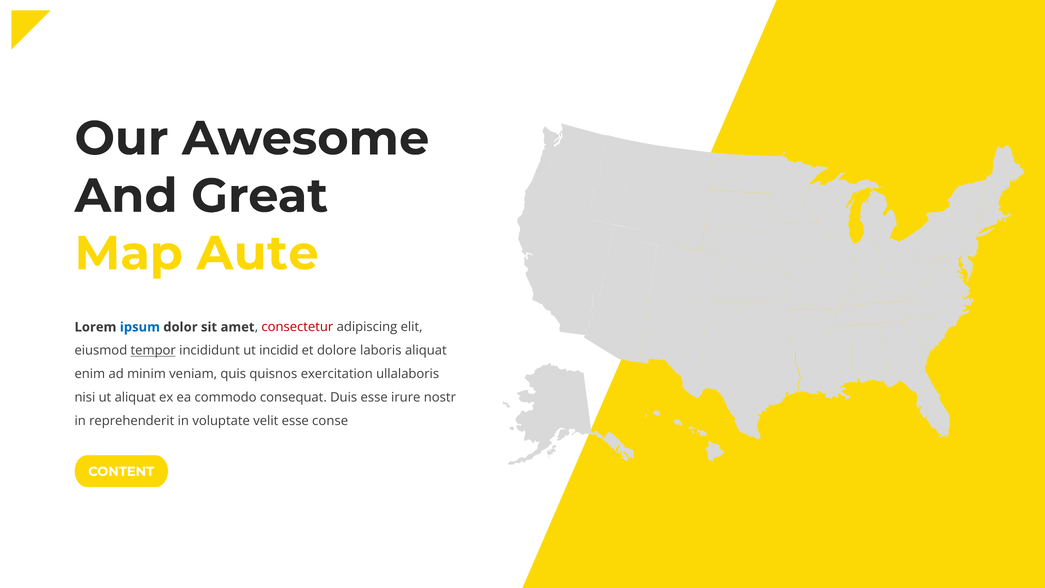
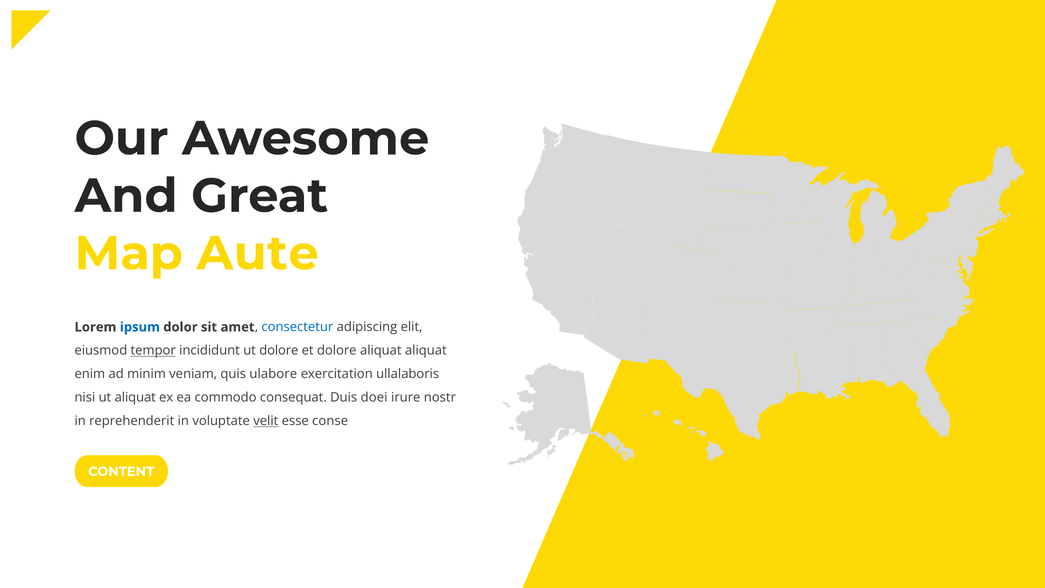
consectetur colour: red -> blue
ut incidid: incidid -> dolore
dolore laboris: laboris -> aliquat
quisnos: quisnos -> ulabore
Duis esse: esse -> doei
velit underline: none -> present
